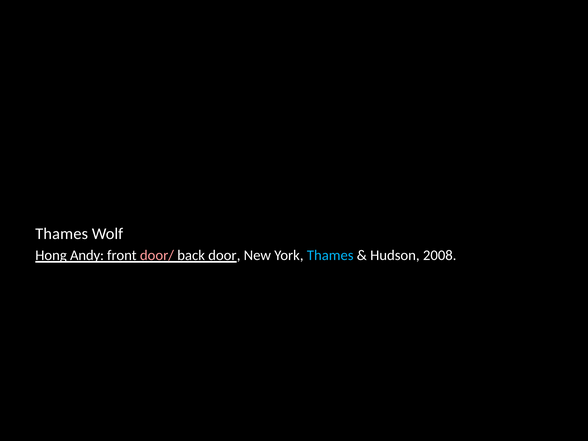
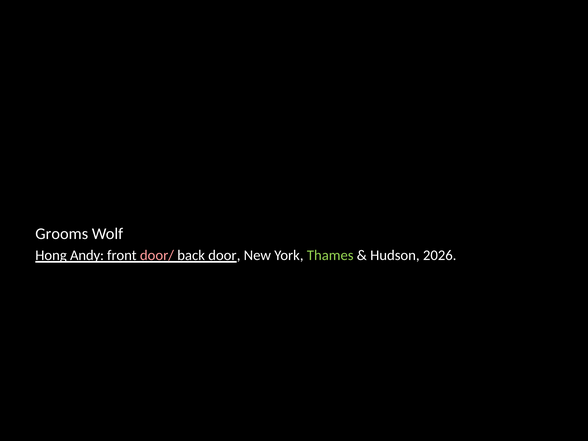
Thames at (62, 234): Thames -> Grooms
Thames at (330, 255) colour: light blue -> light green
2008: 2008 -> 2026
